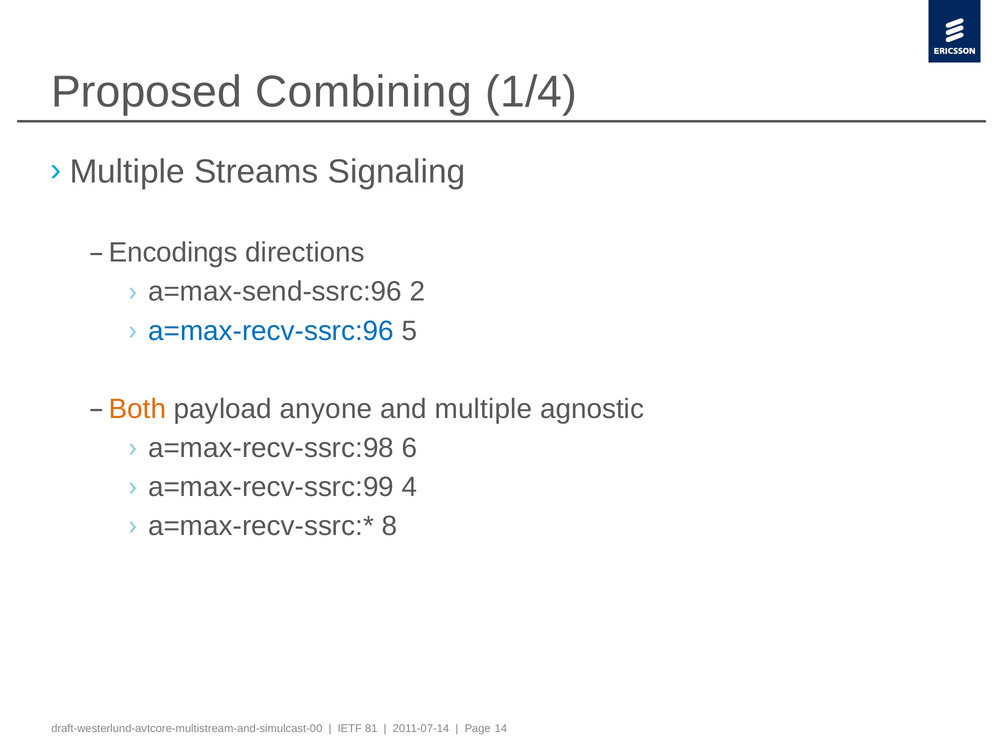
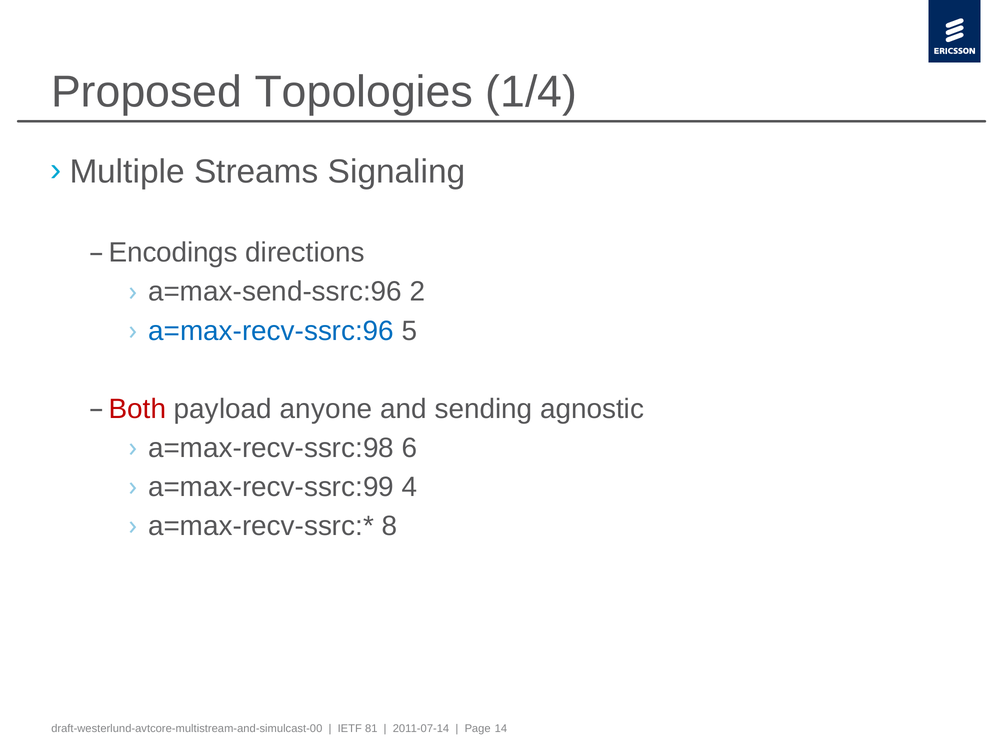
Combining: Combining -> Topologies
Both colour: orange -> red
multiple: multiple -> sending
